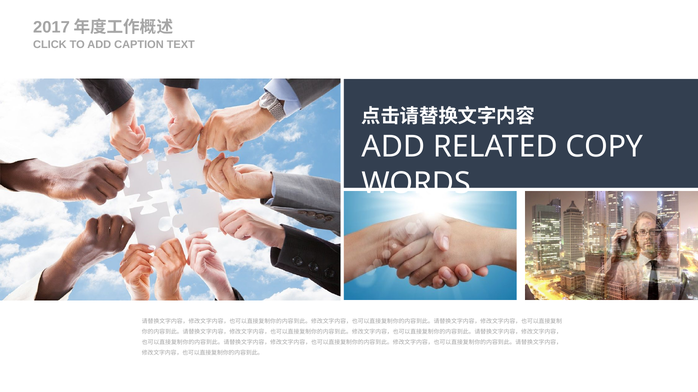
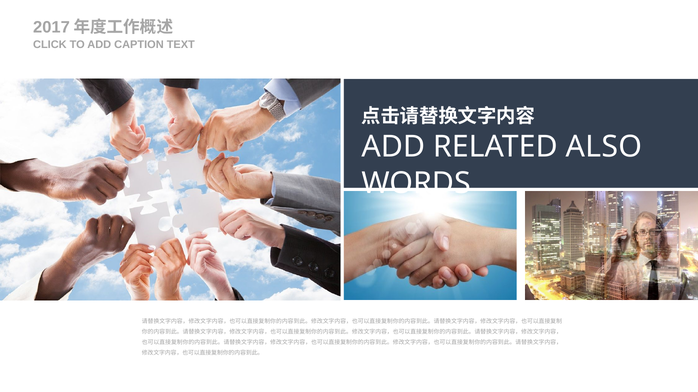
COPY: COPY -> ALSO
